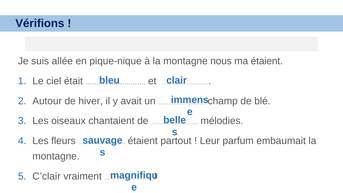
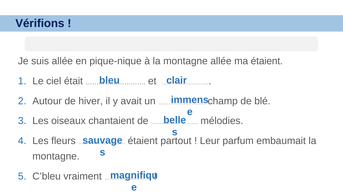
montagne nous: nous -> allée
C’clair: C’clair -> C’bleu
